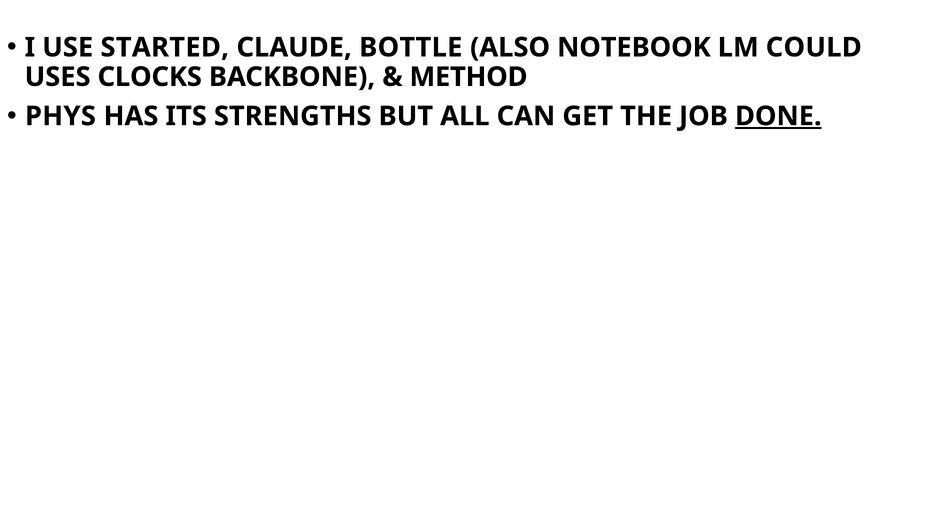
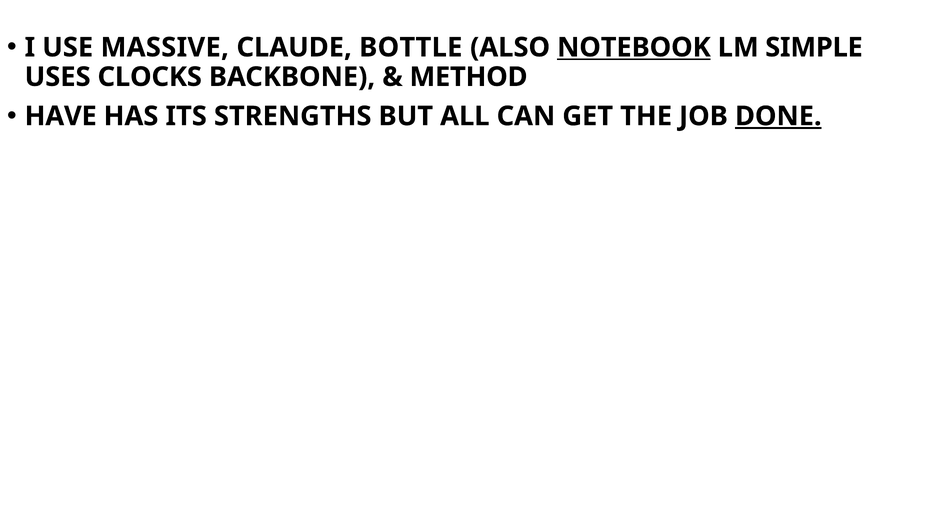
STARTED: STARTED -> MASSIVE
NOTEBOOK underline: none -> present
COULD: COULD -> SIMPLE
PHYS: PHYS -> HAVE
